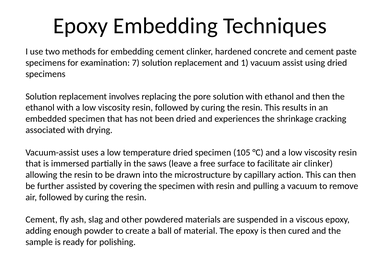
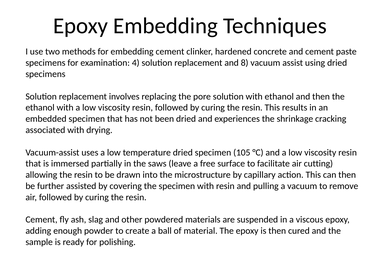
7: 7 -> 4
1: 1 -> 8
air clinker: clinker -> cutting
